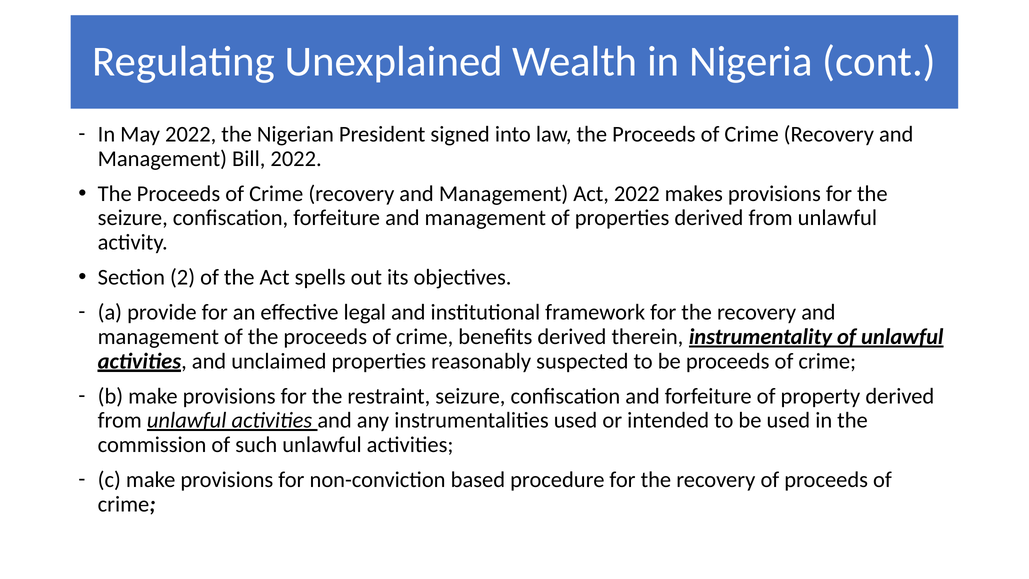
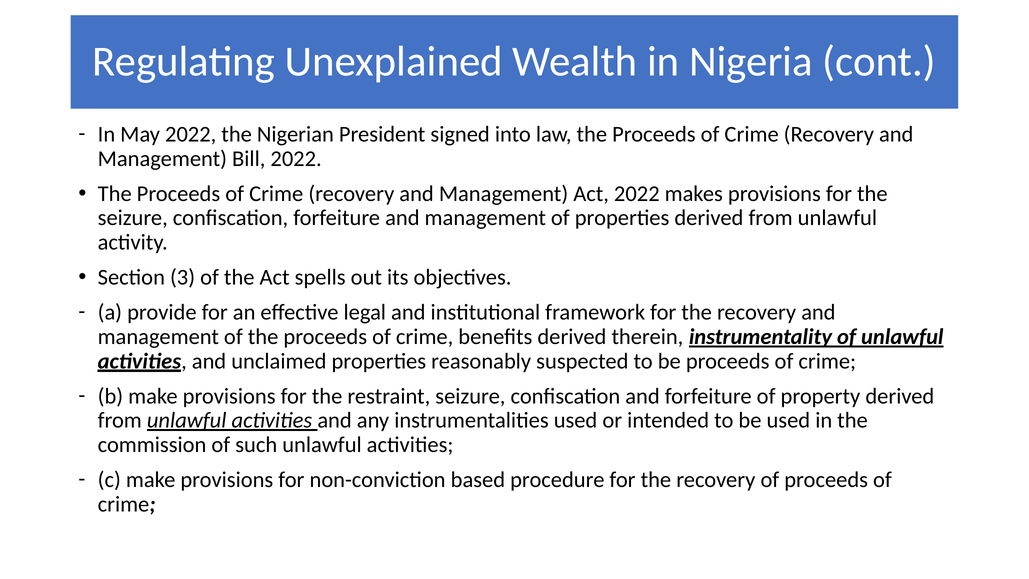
2: 2 -> 3
